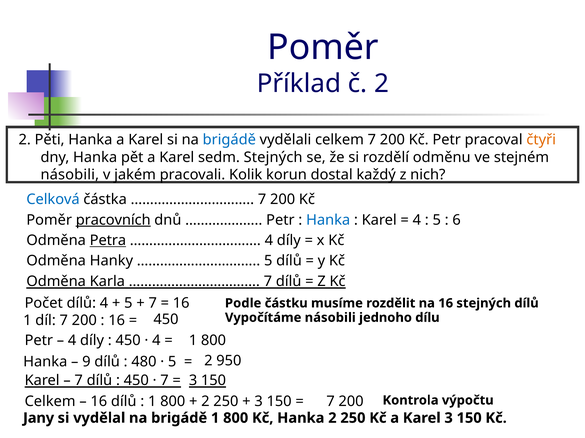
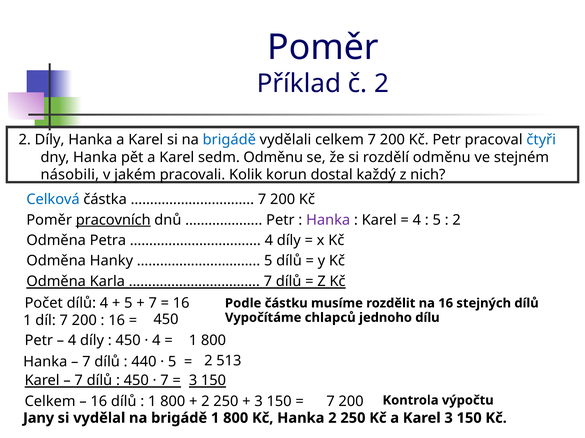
2 Pěti: Pěti -> Díly
čtyři colour: orange -> blue
sedm Stejných: Stejných -> Odměnu
Hanka at (328, 220) colour: blue -> purple
6 at (457, 220): 6 -> 2
Petra underline: present -> none
Vypočítáme násobili: násobili -> chlapců
950: 950 -> 513
9 at (86, 362): 9 -> 7
480: 480 -> 440
